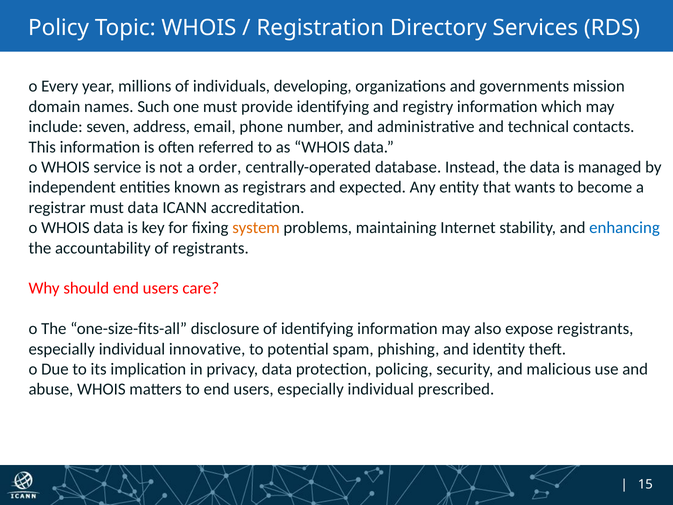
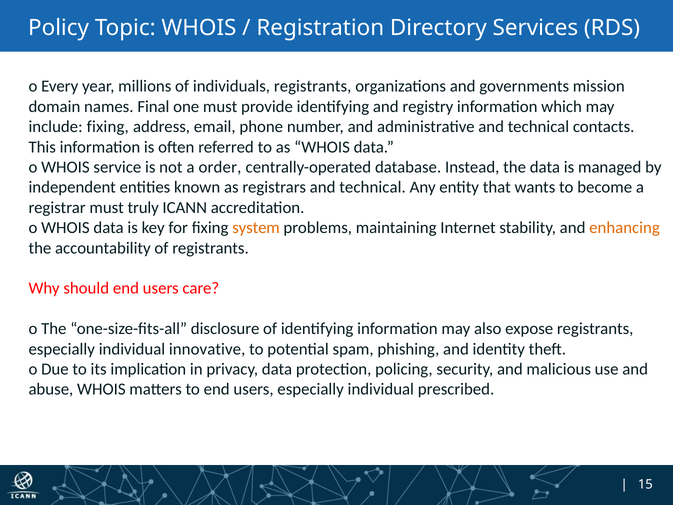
individuals developing: developing -> registrants
Such: Such -> Final
include seven: seven -> fixing
registrars and expected: expected -> technical
must data: data -> truly
enhancing colour: blue -> orange
